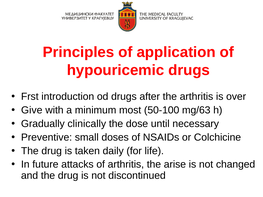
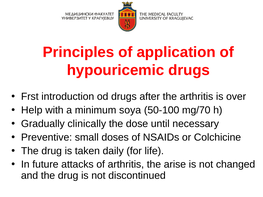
Give: Give -> Help
most: most -> soya
mg/63: mg/63 -> mg/70
